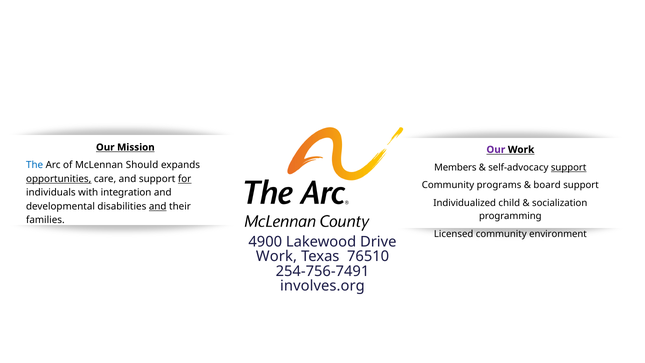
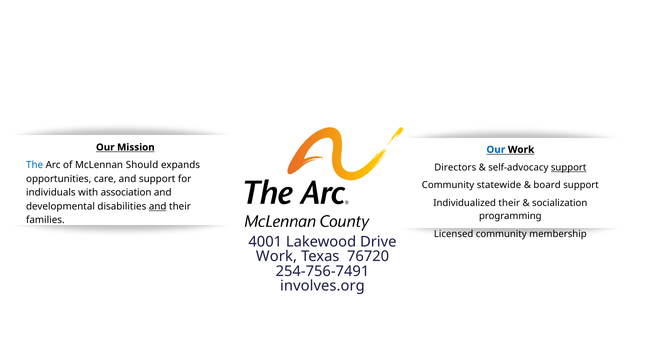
Our at (496, 150) colour: purple -> blue
Members: Members -> Directors
opportunities underline: present -> none
for underline: present -> none
programs: programs -> statewide
integration: integration -> association
Individualized child: child -> their
environment: environment -> membership
4900: 4900 -> 4001
76510: 76510 -> 76720
